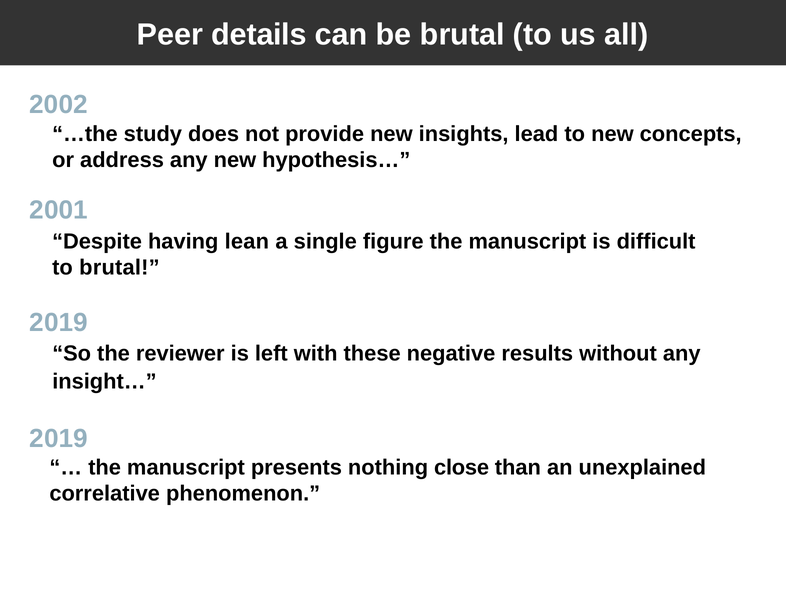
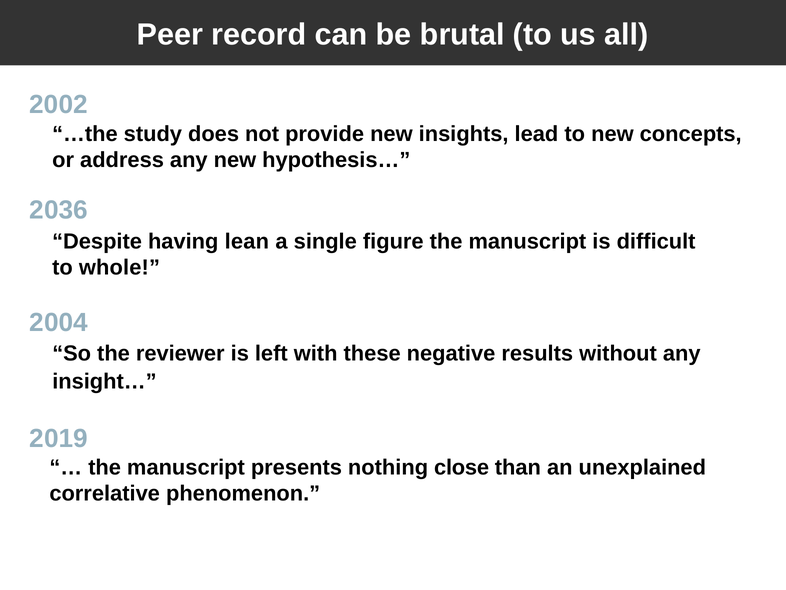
details: details -> record
2001: 2001 -> 2036
to brutal: brutal -> whole
2019 at (59, 322): 2019 -> 2004
